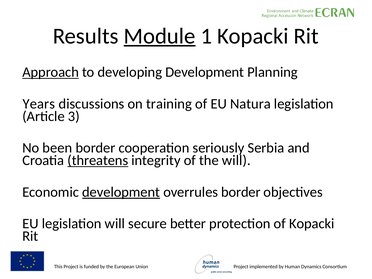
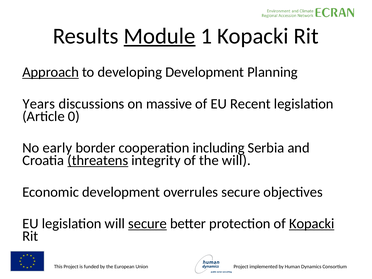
training: training -> massive
Natura: Natura -> Recent
3: 3 -> 0
been: been -> early
seriously: seriously -> including
development at (121, 192) underline: present -> none
overrules border: border -> secure
secure at (148, 224) underline: none -> present
Kopacki at (312, 224) underline: none -> present
